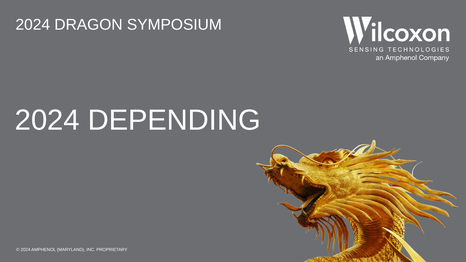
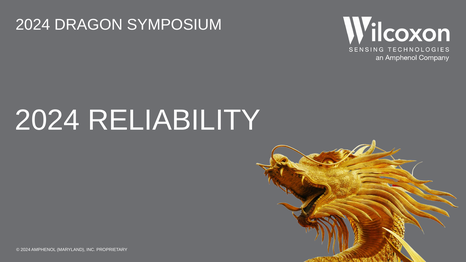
DEPENDING: DEPENDING -> RELIABILITY
